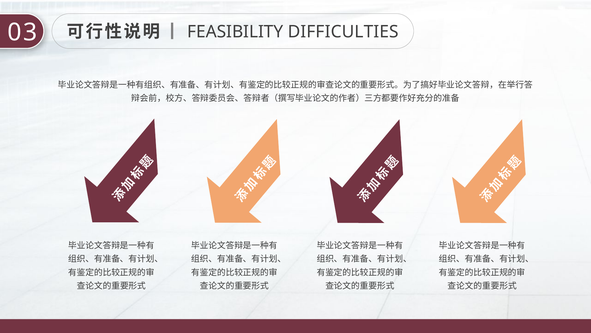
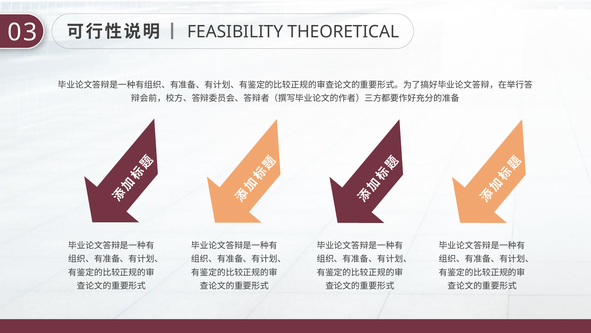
DIFFICULTIES: DIFFICULTIES -> THEORETICAL
